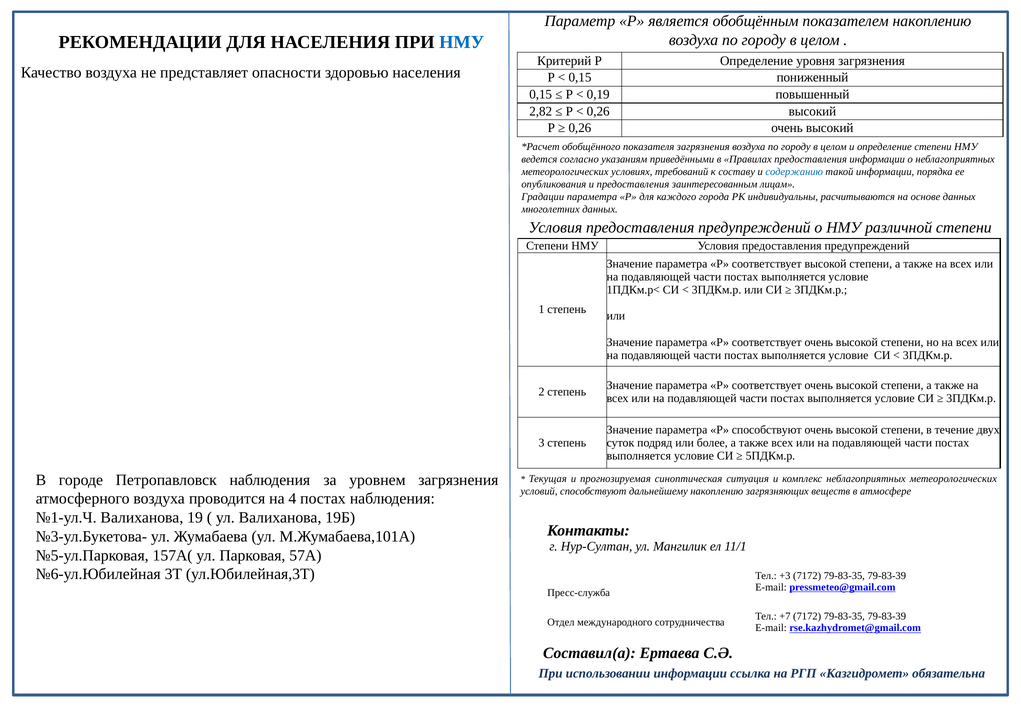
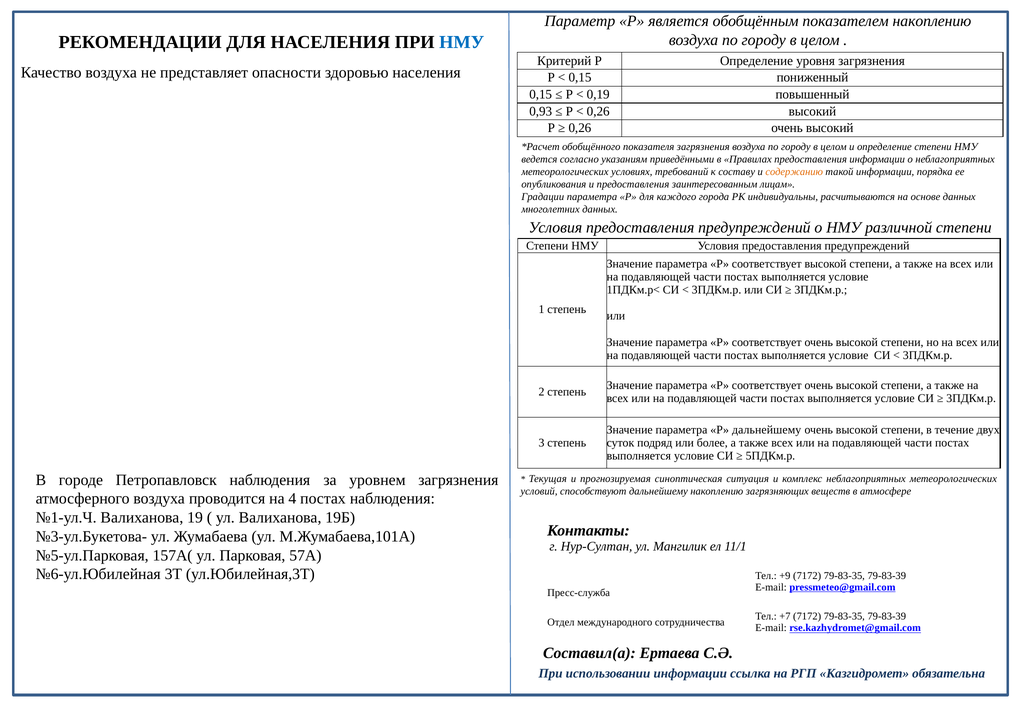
2,82: 2,82 -> 0,93
содержанию colour: blue -> orange
Р способствуют: способствуют -> дальнейшему
+3: +3 -> +9
